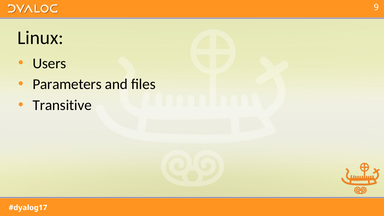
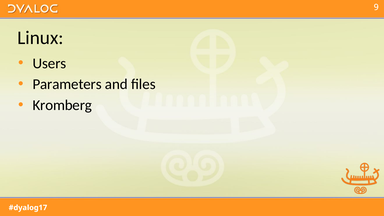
Transitive: Transitive -> Kromberg
